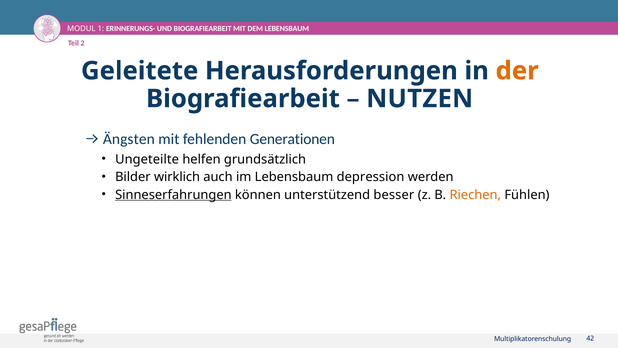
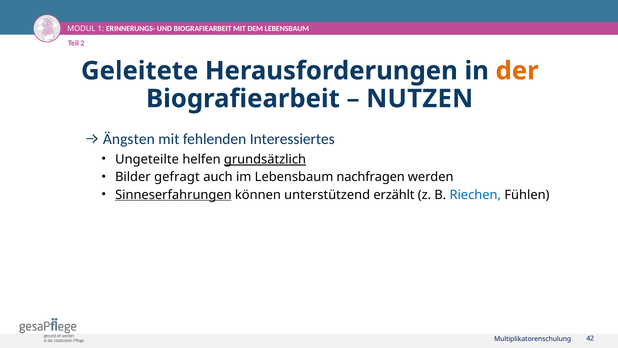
Generationen: Generationen -> Interessiertes
grundsätzlich underline: none -> present
wirklich: wirklich -> gefragt
depression: depression -> nachfragen
besser: besser -> erzählt
Riechen colour: orange -> blue
